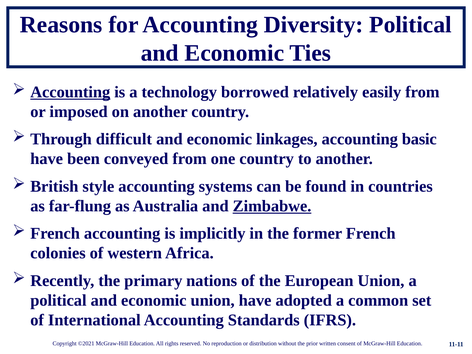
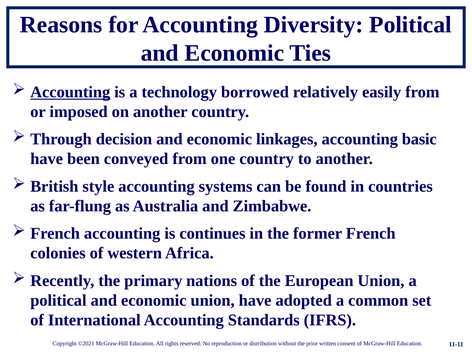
difficult: difficult -> decision
Zimbabwe underline: present -> none
implicitly: implicitly -> continues
